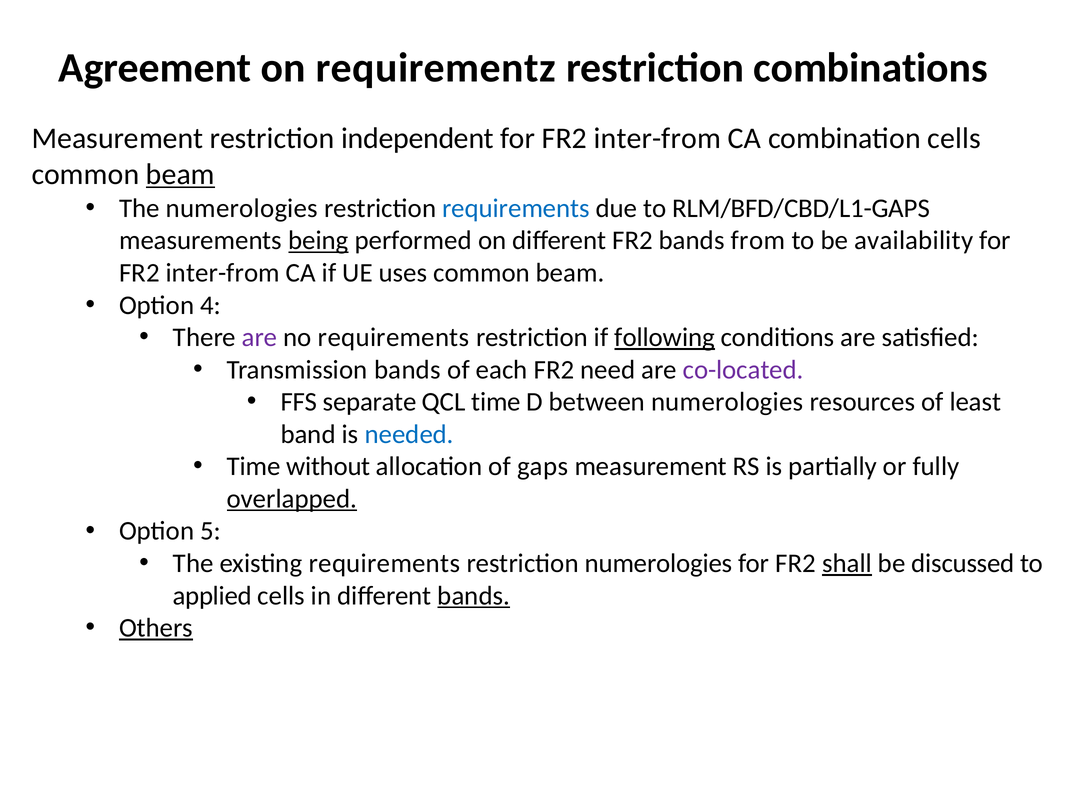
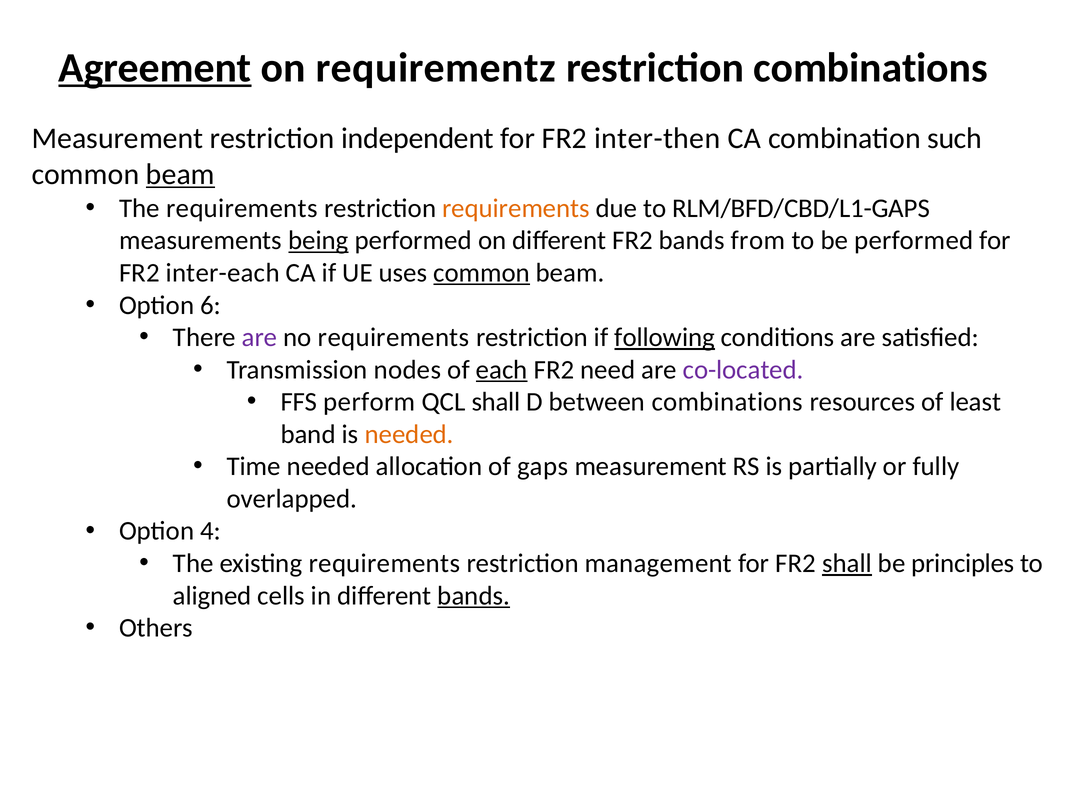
Agreement underline: none -> present
inter-from at (657, 139): inter-from -> inter-then
combination cells: cells -> such
The numerologies: numerologies -> requirements
requirements at (516, 208) colour: blue -> orange
be availability: availability -> performed
inter-from at (223, 273): inter-from -> inter-each
common at (482, 273) underline: none -> present
4: 4 -> 6
Transmission bands: bands -> nodes
each underline: none -> present
separate: separate -> perform
QCL time: time -> shall
between numerologies: numerologies -> combinations
needed at (409, 434) colour: blue -> orange
Time without: without -> needed
overlapped underline: present -> none
5: 5 -> 4
restriction numerologies: numerologies -> management
discussed: discussed -> principles
applied: applied -> aligned
Others underline: present -> none
